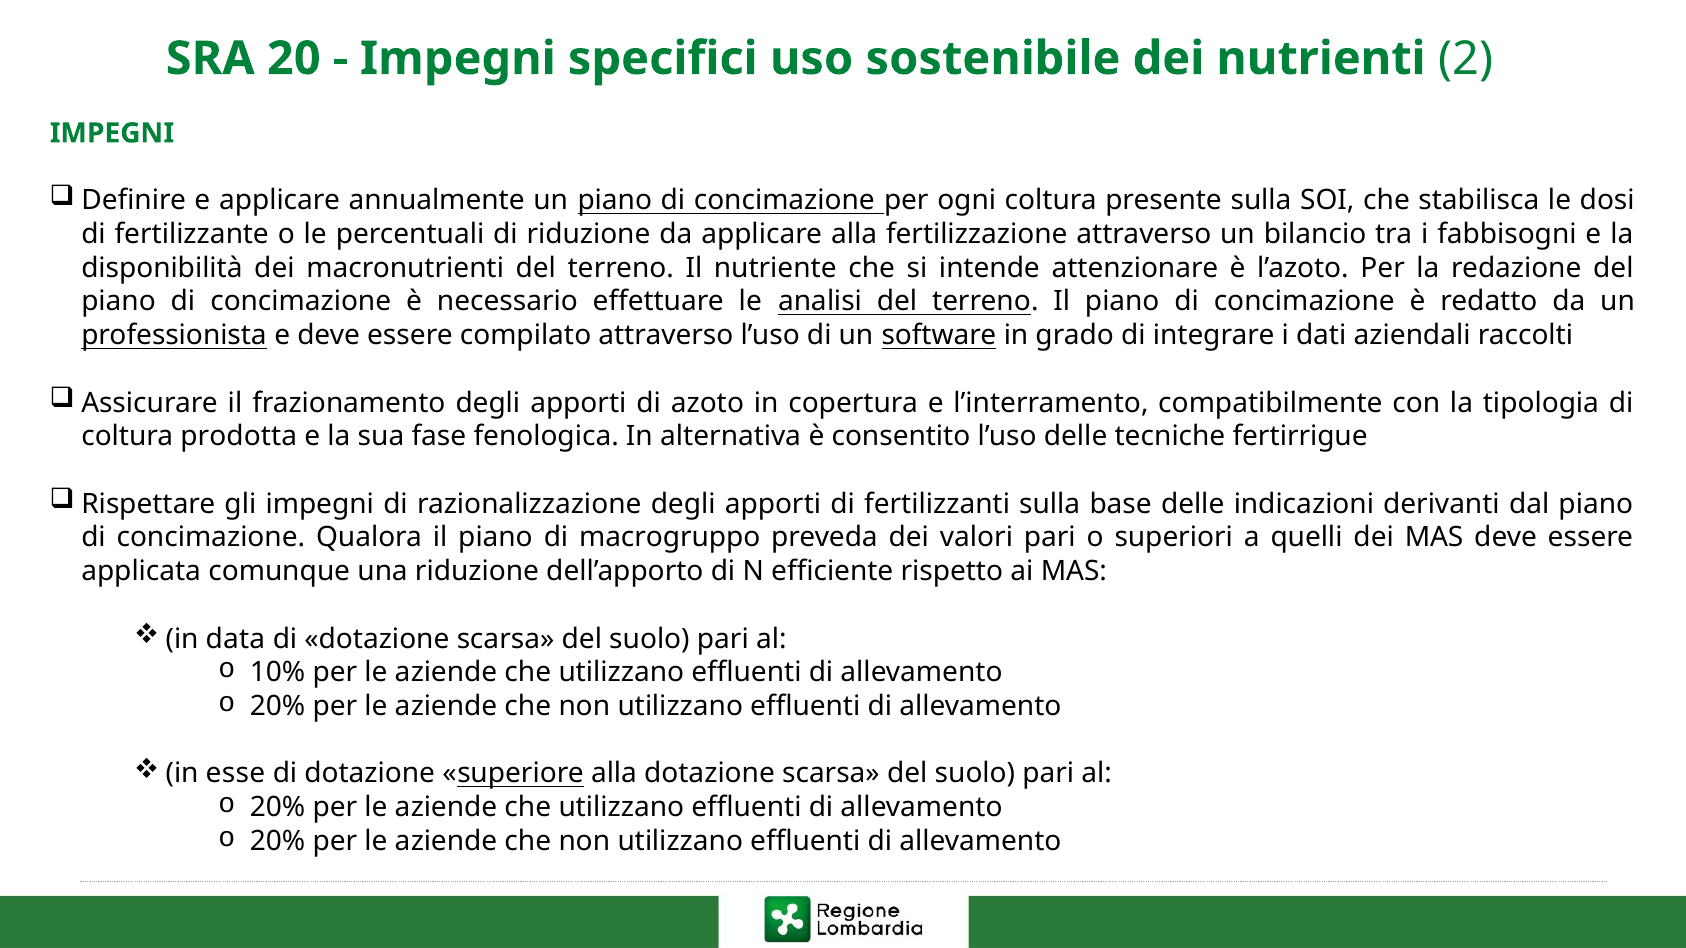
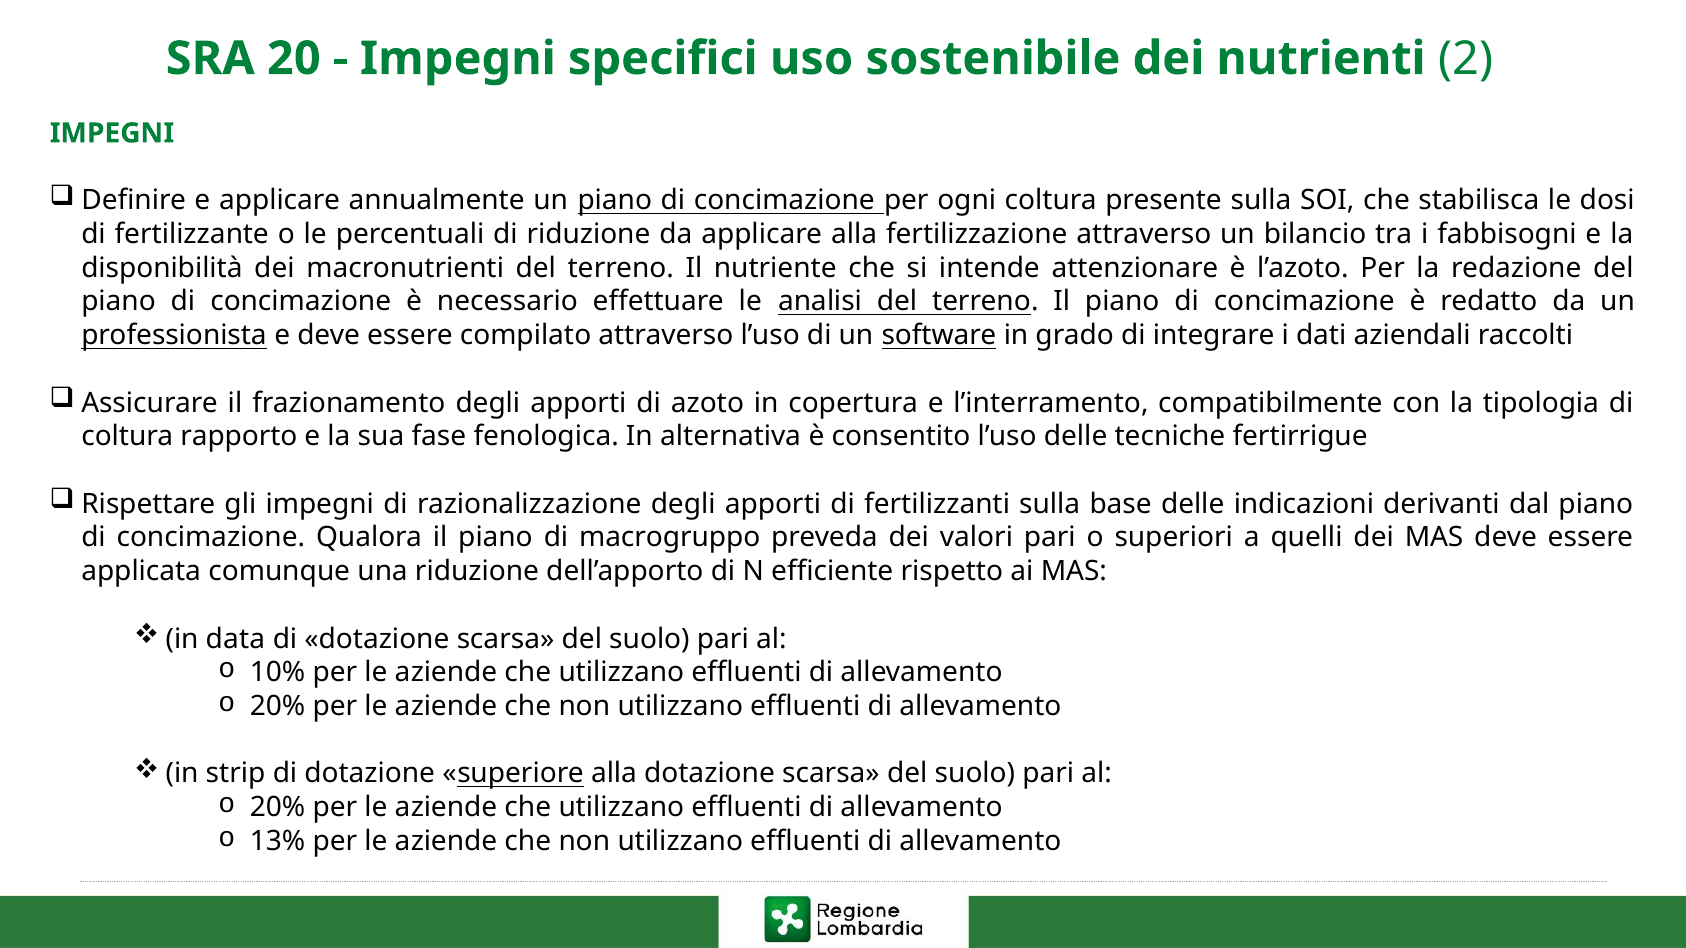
prodotta: prodotta -> rapporto
esse: esse -> strip
20% at (278, 841): 20% -> 13%
